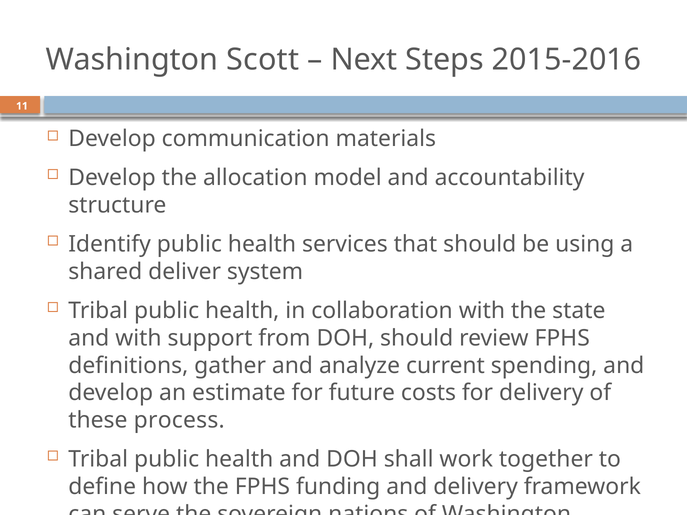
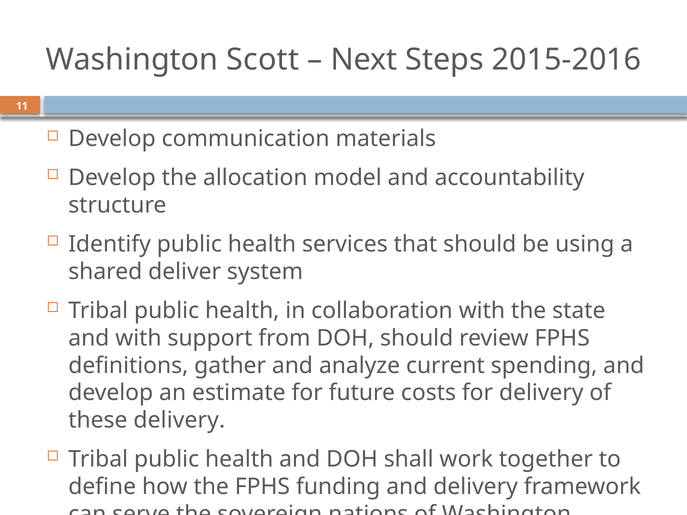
these process: process -> delivery
